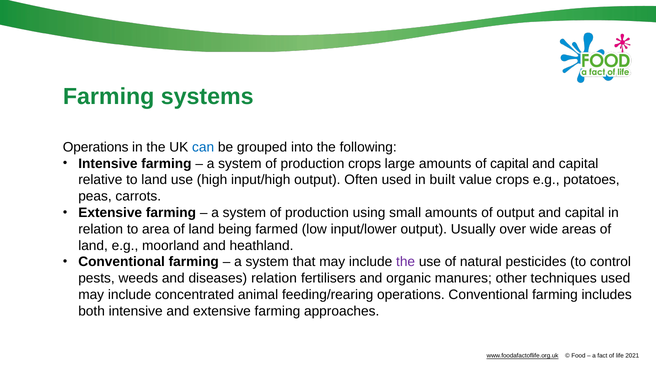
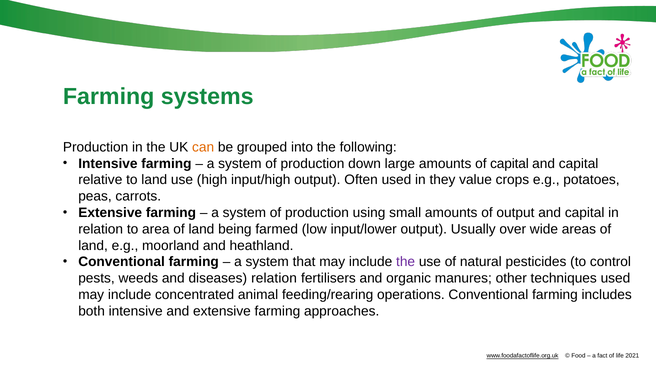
Operations at (96, 147): Operations -> Production
can colour: blue -> orange
production crops: crops -> down
built: built -> they
